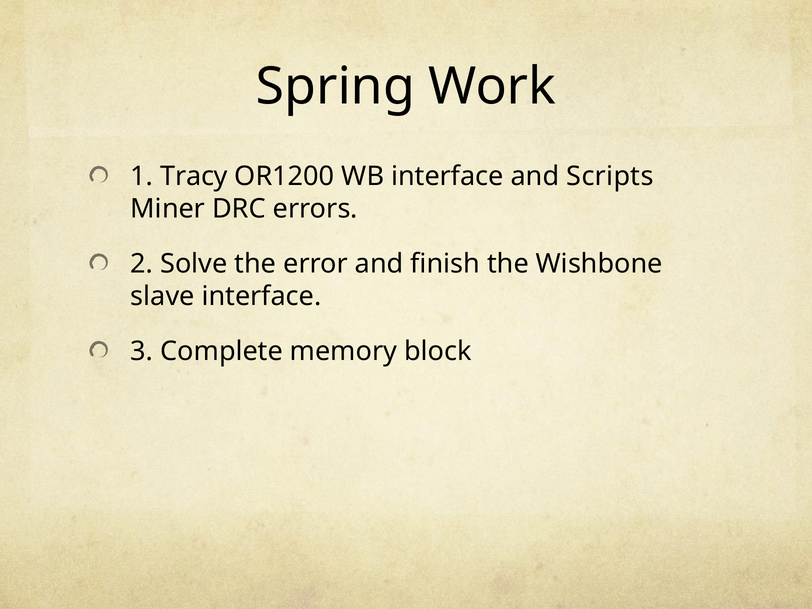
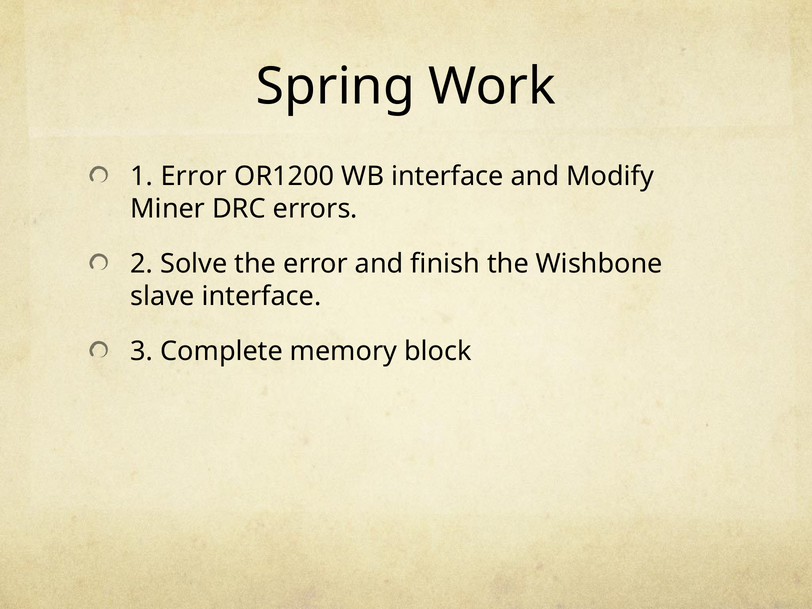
1 Tracy: Tracy -> Error
Scripts: Scripts -> Modify
